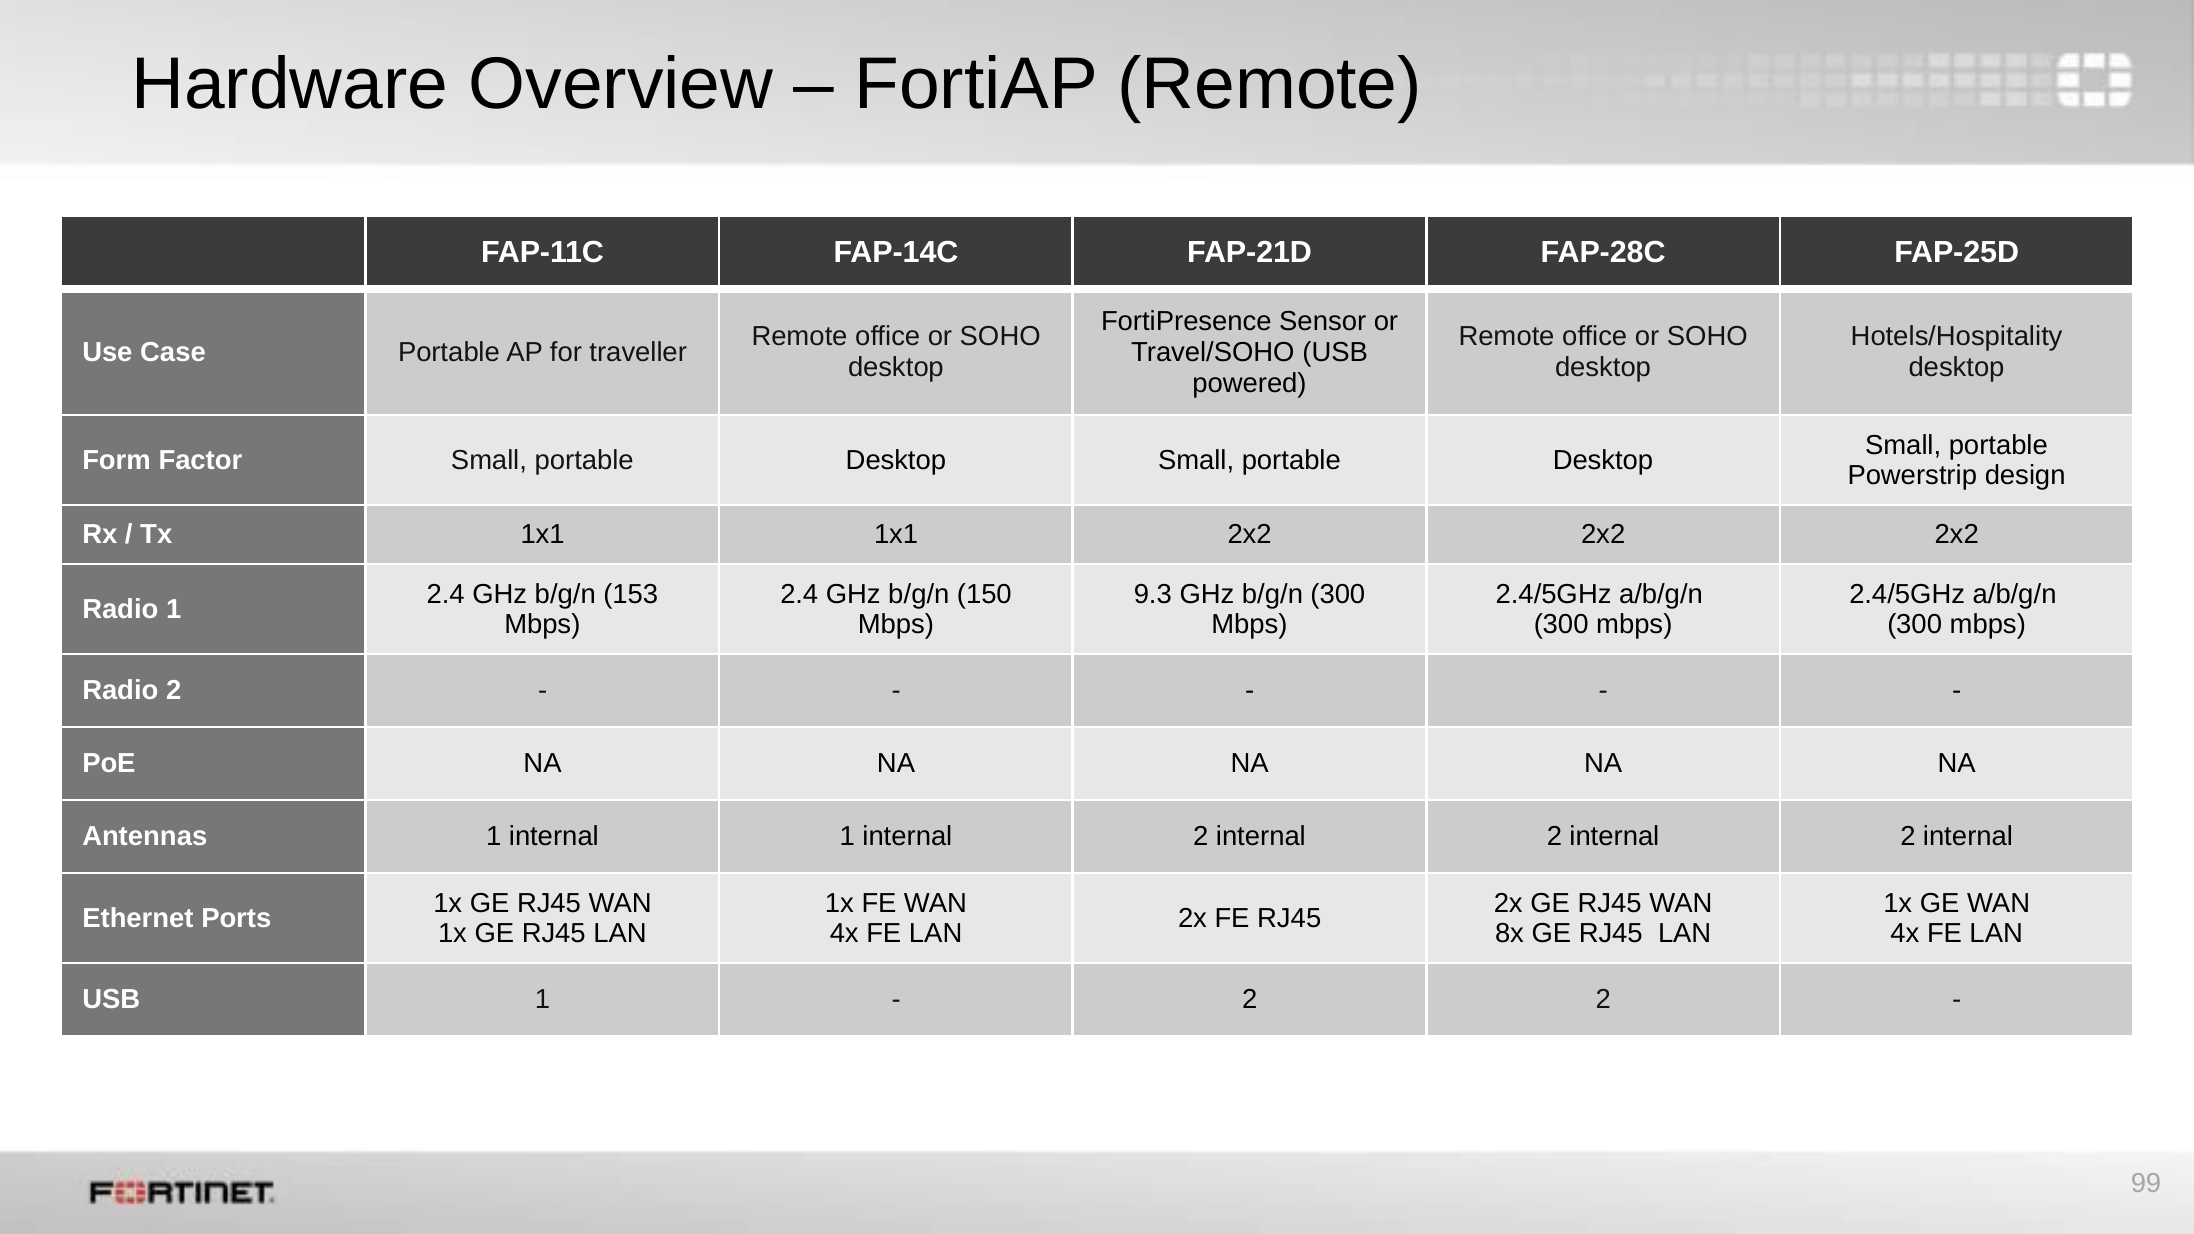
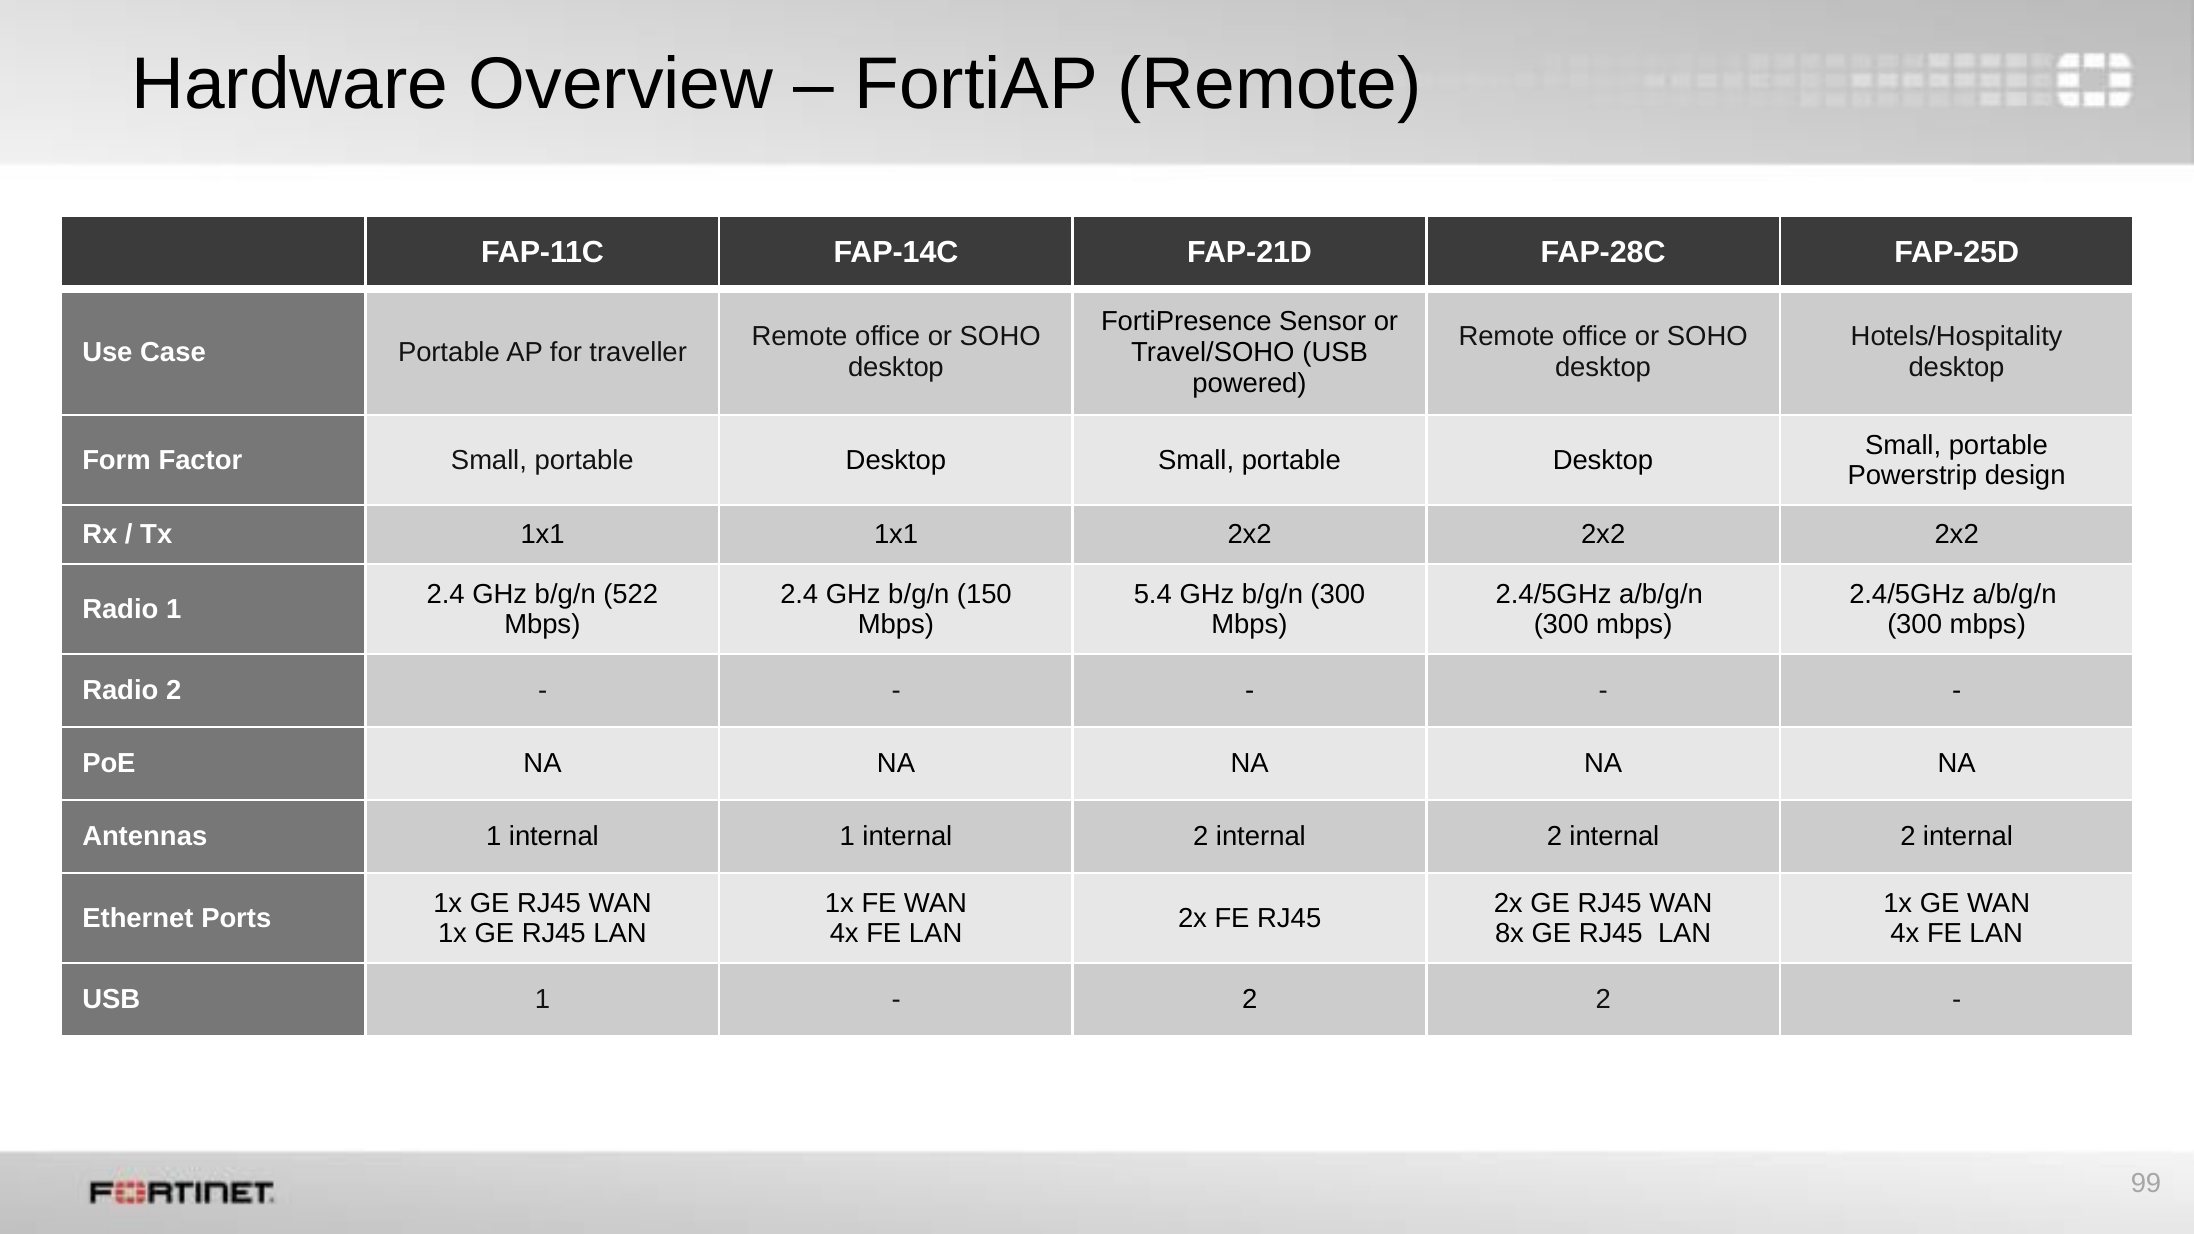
153: 153 -> 522
9.3: 9.3 -> 5.4
